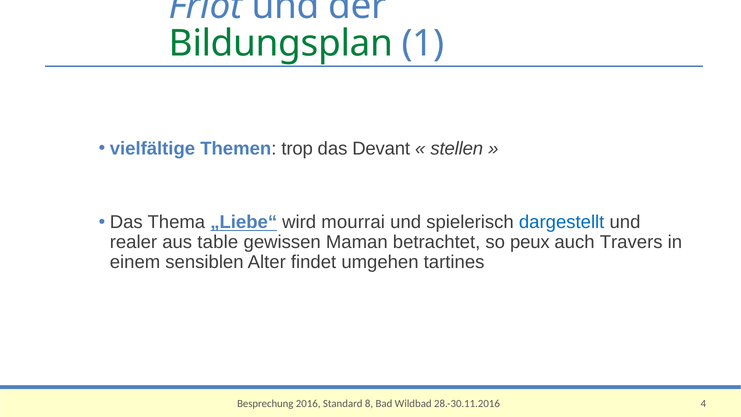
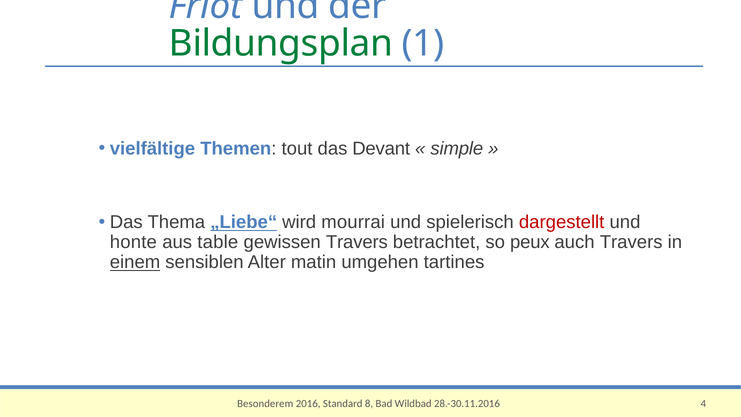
trop: trop -> tout
stellen: stellen -> simple
dargestellt colour: blue -> red
realer: realer -> honte
gewissen Maman: Maman -> Travers
einem underline: none -> present
findet: findet -> matin
Besprechung: Besprechung -> Besonderem
